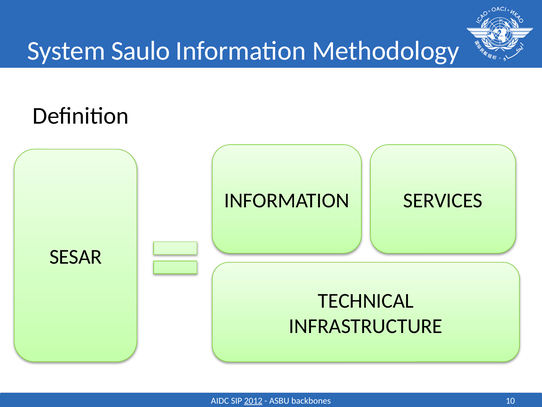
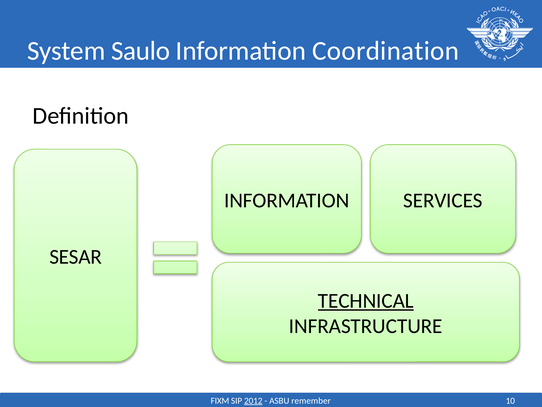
Methodology: Methodology -> Coordination
TECHNICAL underline: none -> present
AIDC: AIDC -> FIXM
backbones: backbones -> remember
